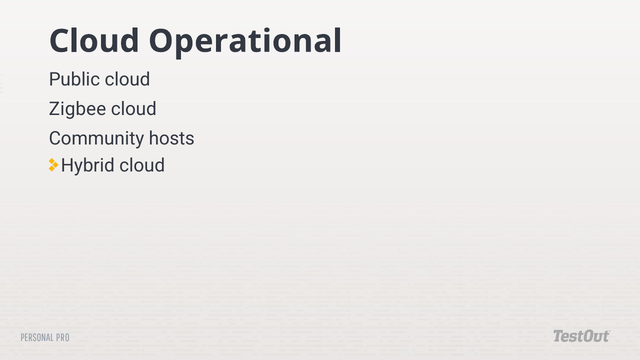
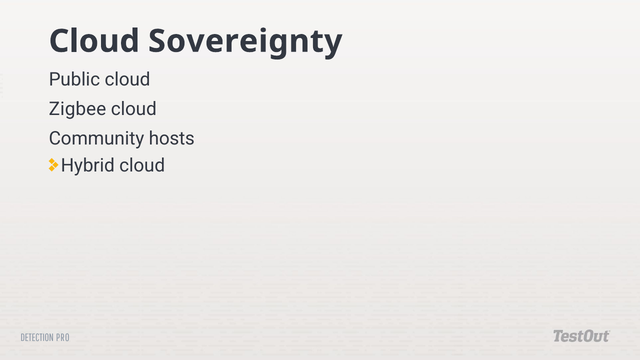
Operational: Operational -> Sovereignty
PERSONAL: PERSONAL -> DETECTION
